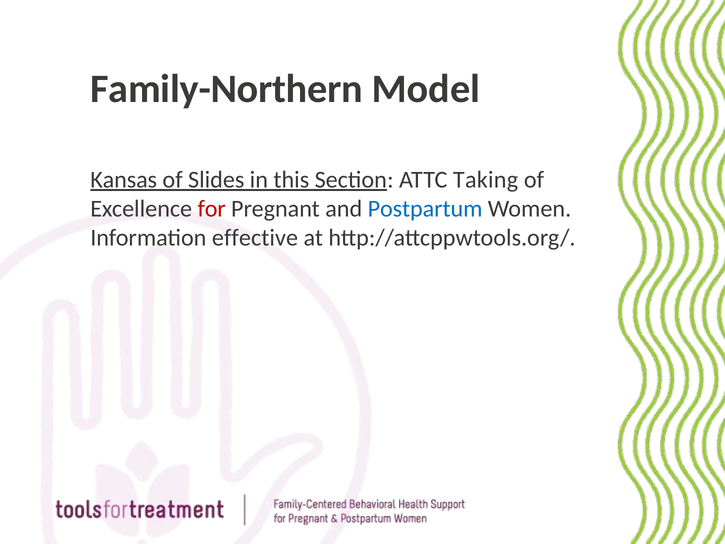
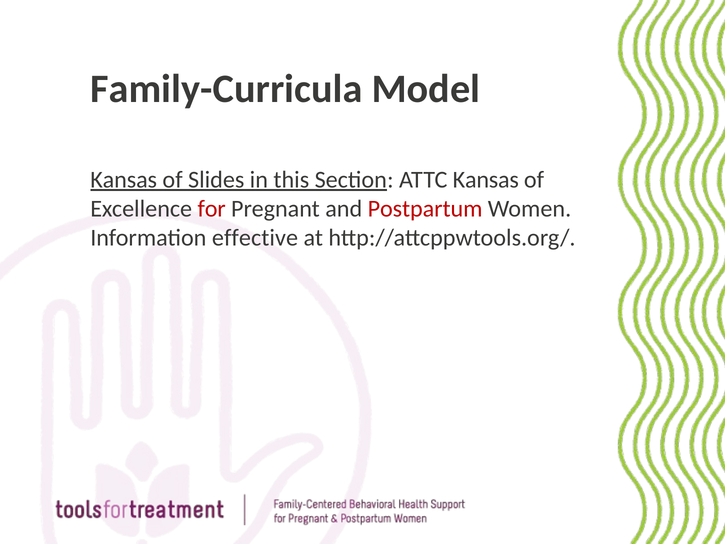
Family-Northern: Family-Northern -> Family-Curricula
ATTC Taking: Taking -> Kansas
Postpartum colour: blue -> red
